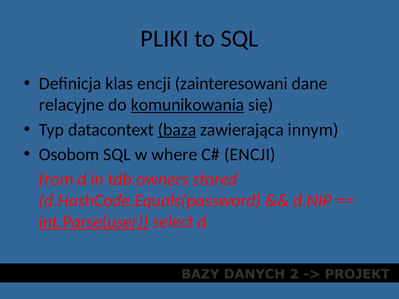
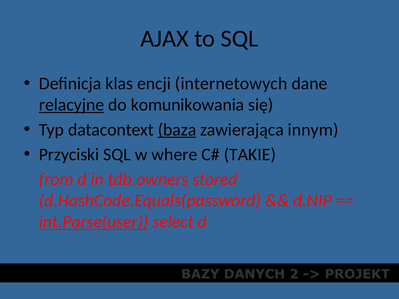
PLIKI: PLIKI -> AJAX
zainteresowani: zainteresowani -> internetowych
relacyjne underline: none -> present
komunikowania underline: present -> none
Osobom: Osobom -> Przyciski
ENCJI at (250, 155): ENCJI -> TAKIE
